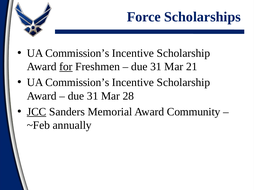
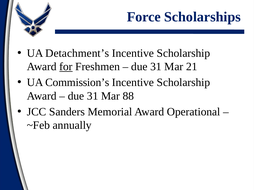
Commission’s at (77, 53): Commission’s -> Detachment’s
28: 28 -> 88
JCC underline: present -> none
Community: Community -> Operational
